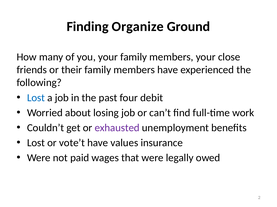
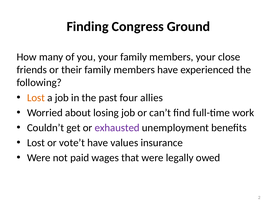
Organize: Organize -> Congress
Lost at (36, 98) colour: blue -> orange
debit: debit -> allies
